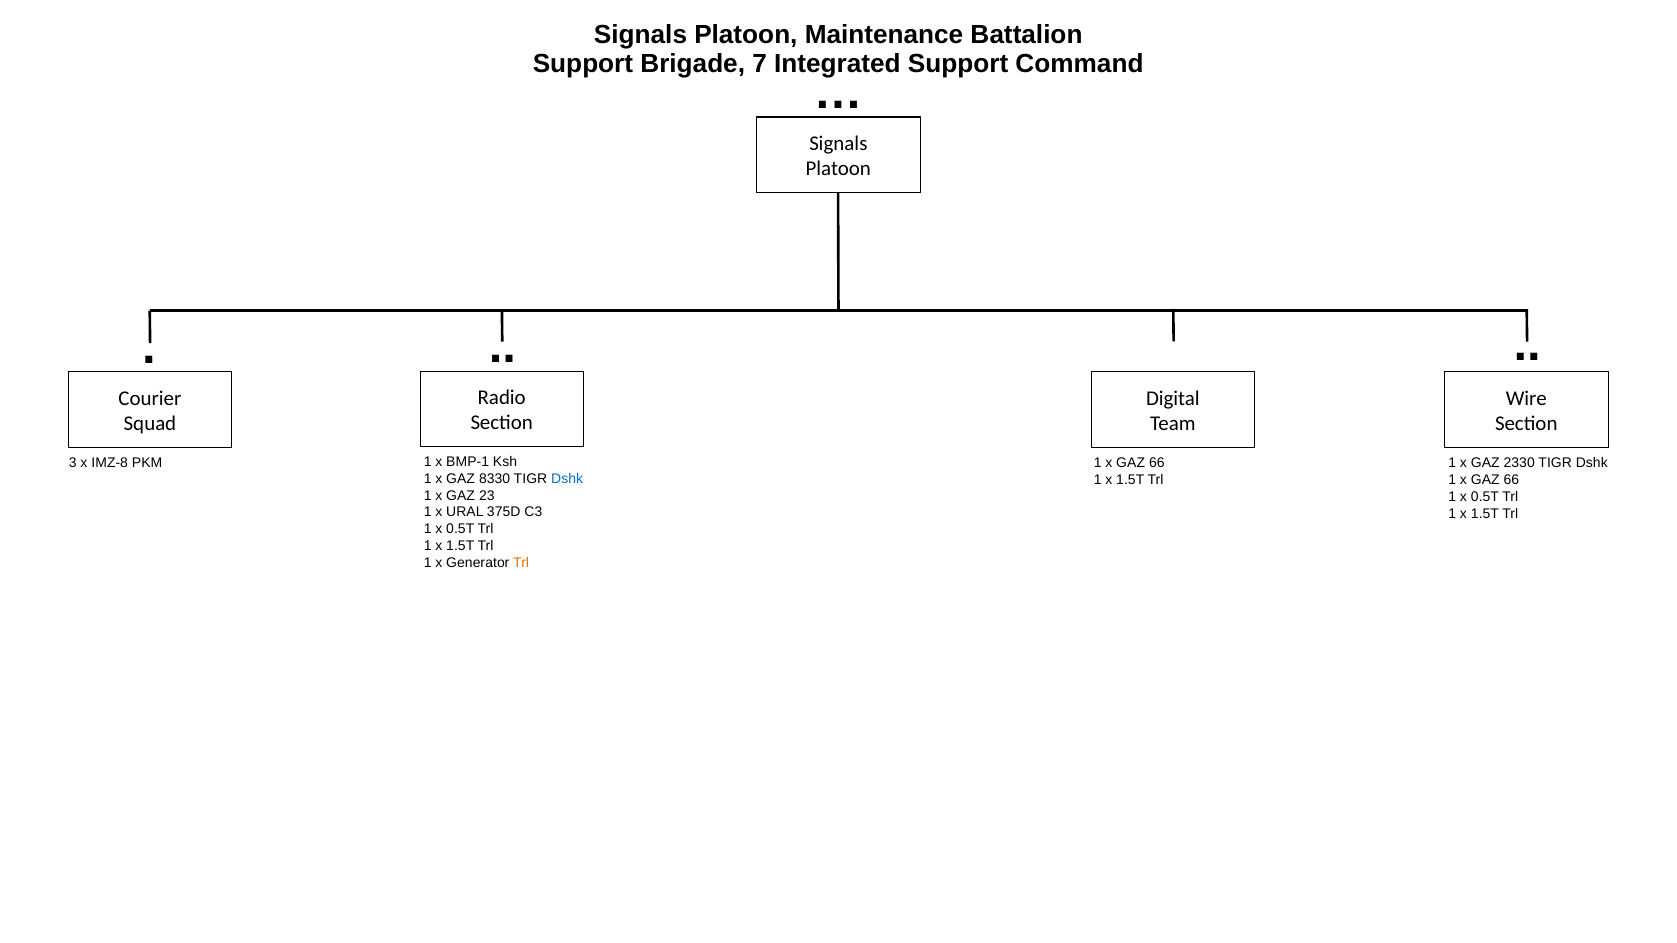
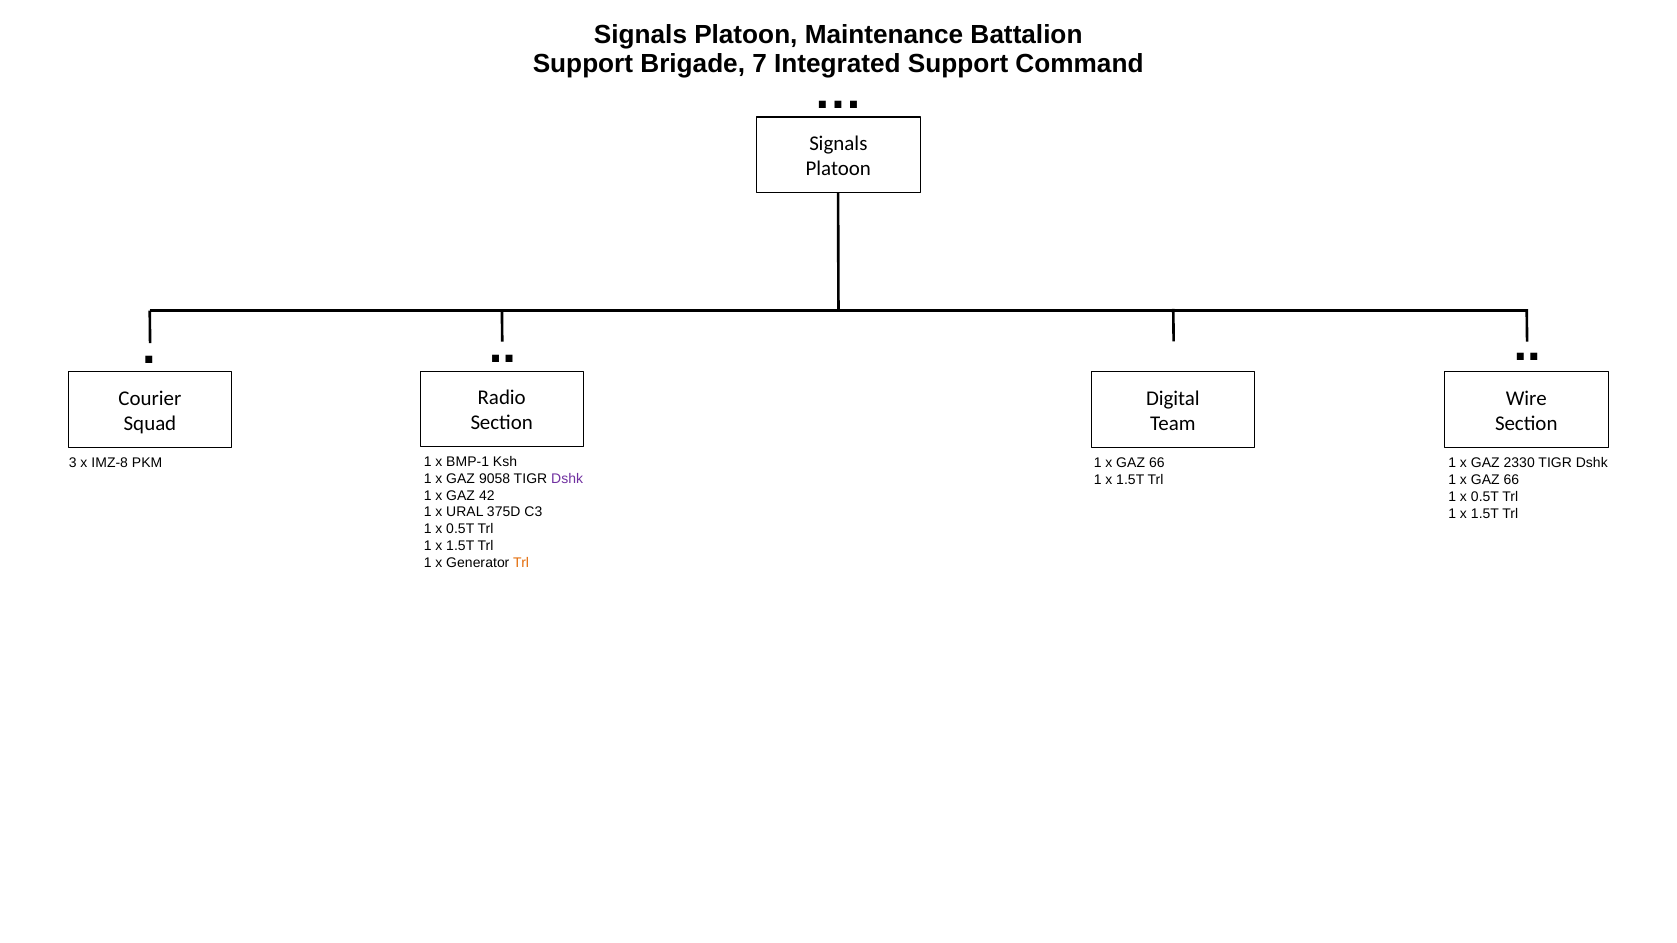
8330: 8330 -> 9058
Dshk at (567, 479) colour: blue -> purple
23: 23 -> 42
